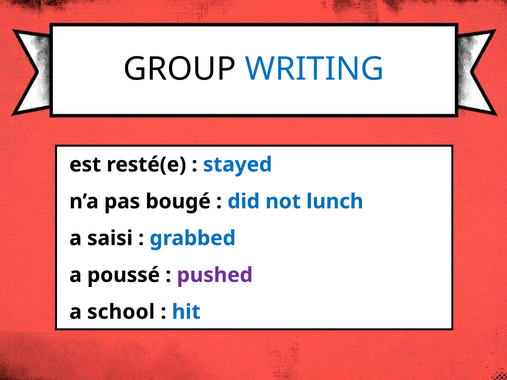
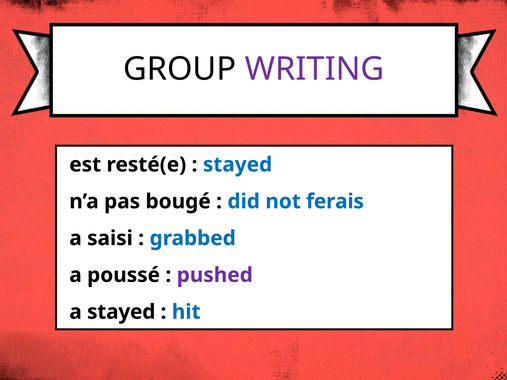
WRITING colour: blue -> purple
lunch: lunch -> ferais
a school: school -> stayed
